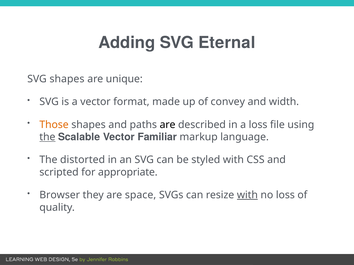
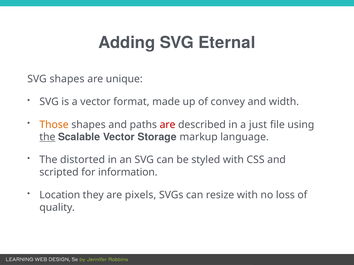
are at (168, 125) colour: black -> red
a loss: loss -> just
Familiar: Familiar -> Storage
appropriate: appropriate -> information
Browser: Browser -> Location
space: space -> pixels
with at (247, 195) underline: present -> none
